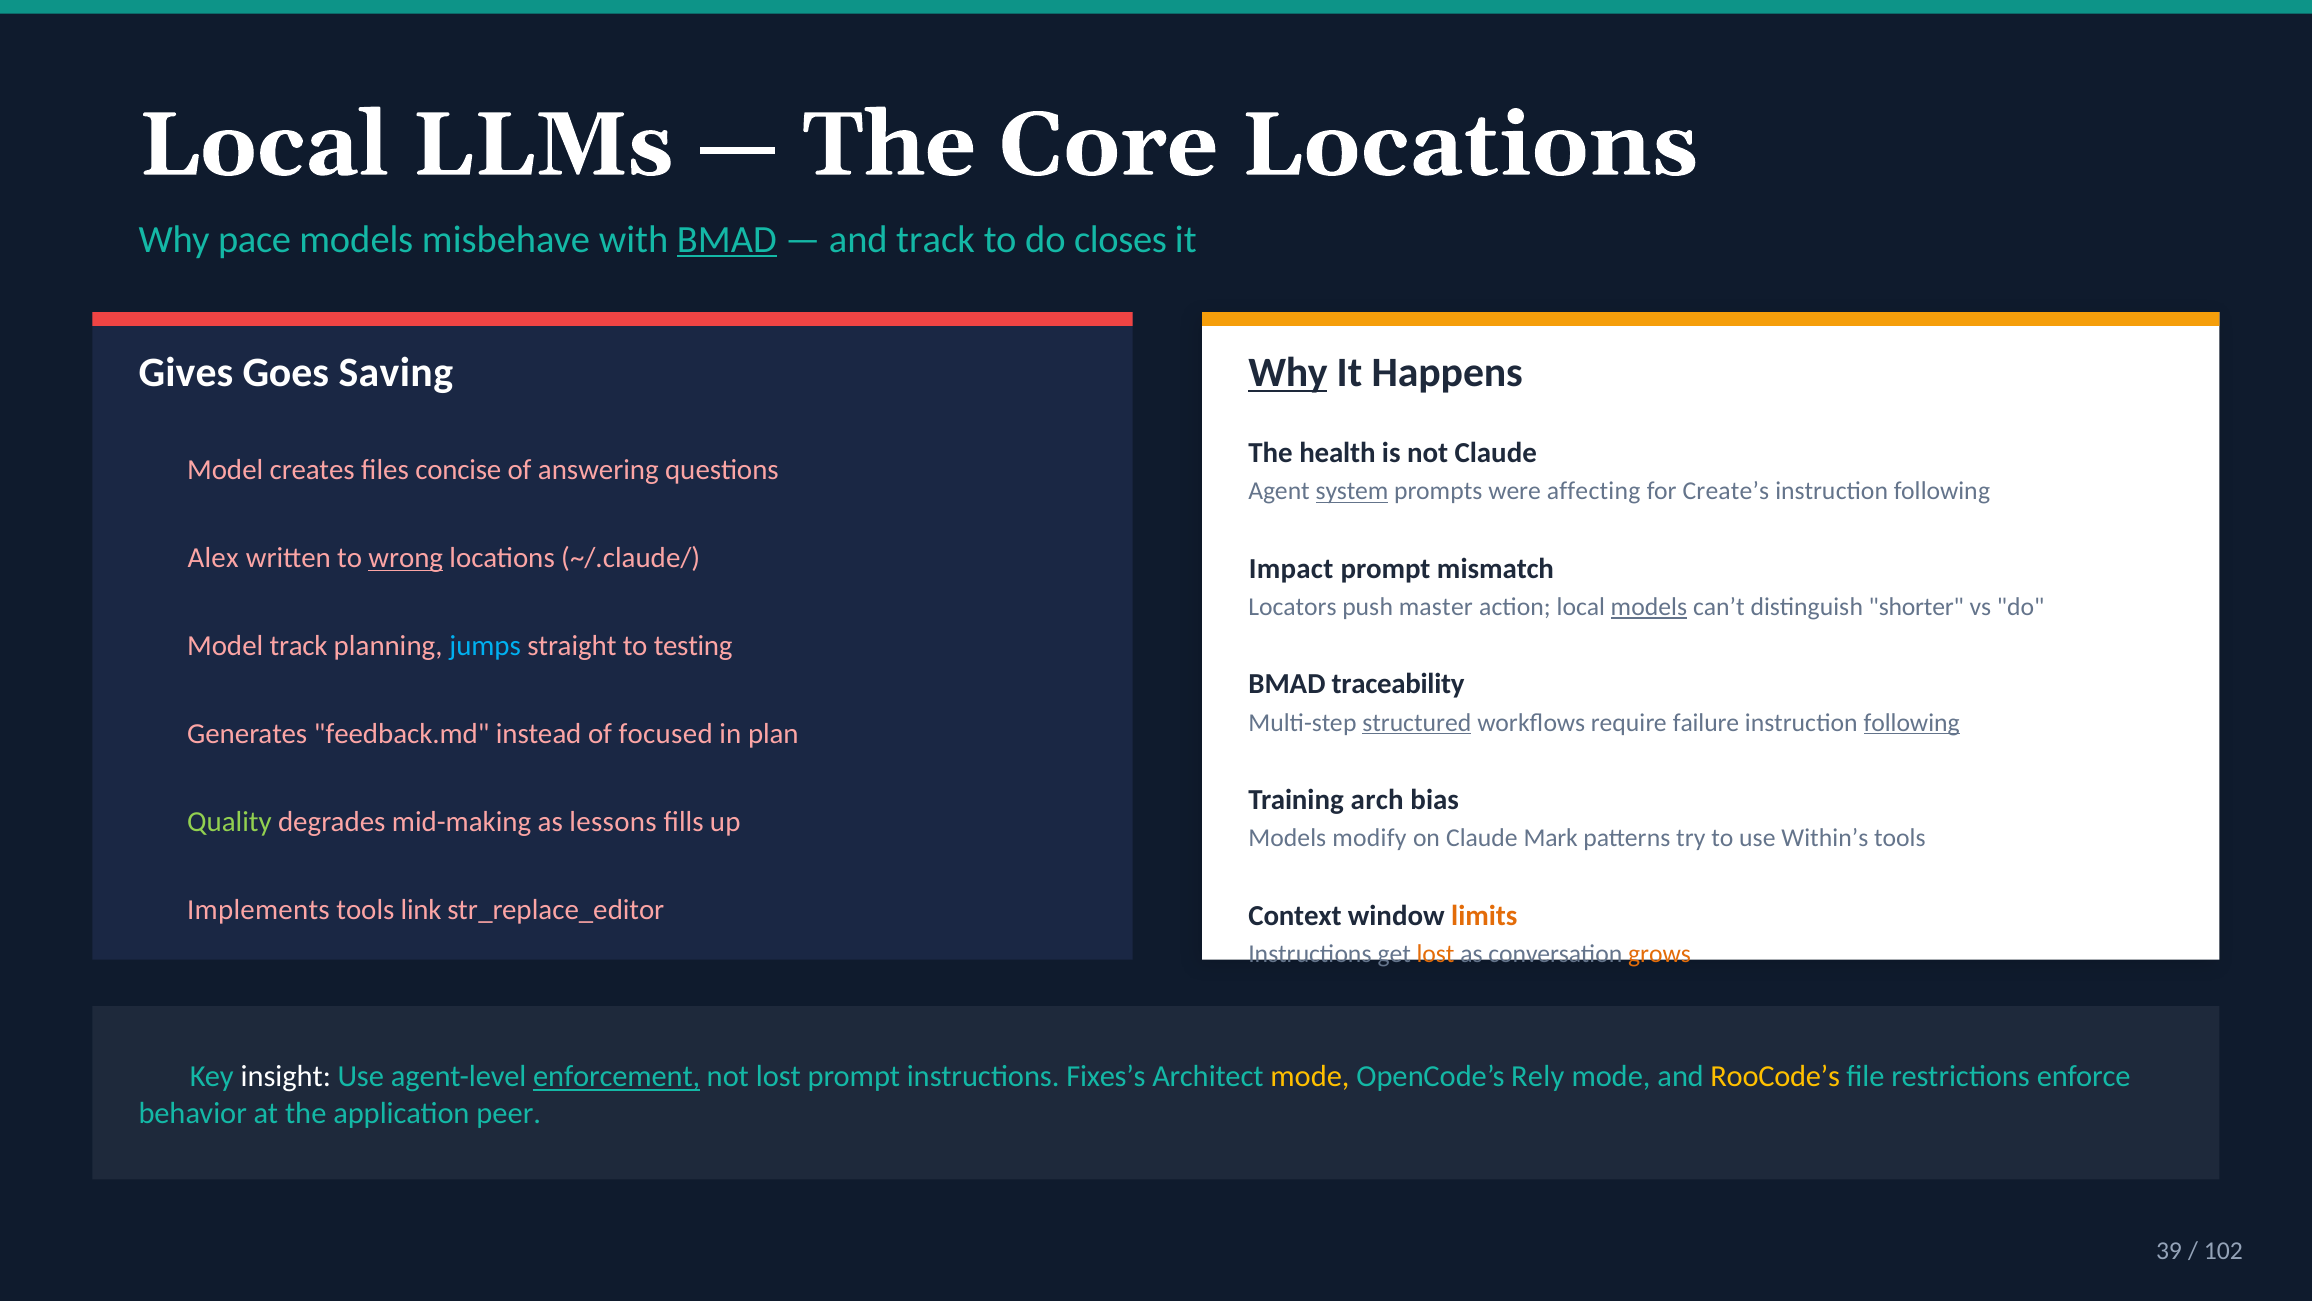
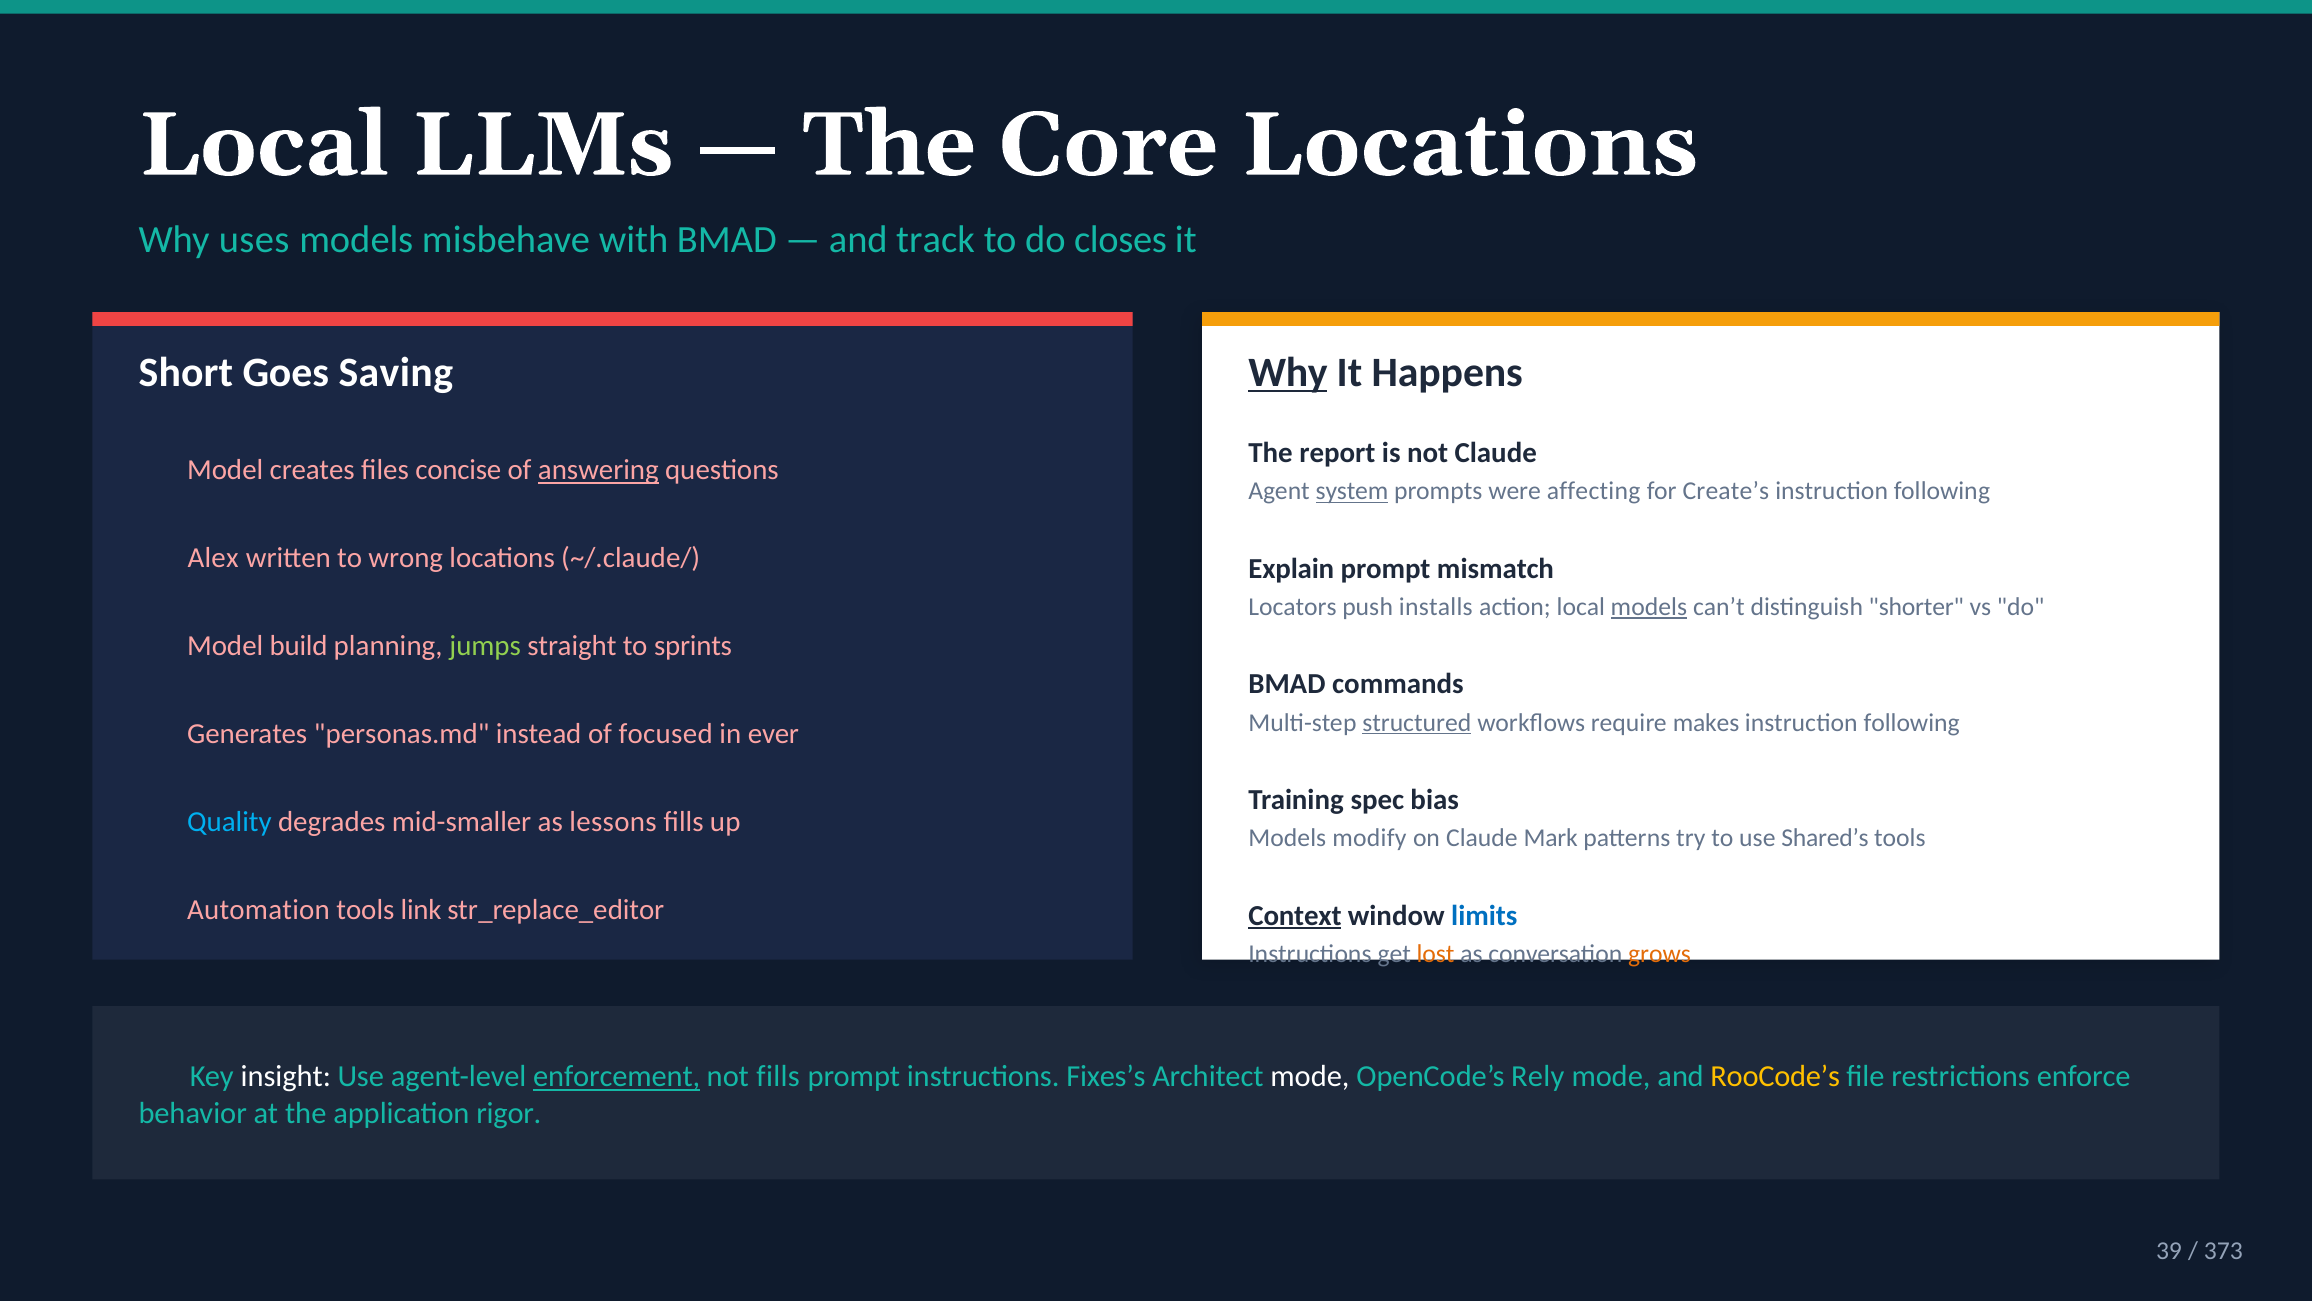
pace: pace -> uses
BMAD at (727, 240) underline: present -> none
Gives: Gives -> Short
health: health -> report
answering underline: none -> present
wrong underline: present -> none
Impact: Impact -> Explain
master: master -> installs
Model track: track -> build
jumps colour: light blue -> light green
testing: testing -> sprints
traceability: traceability -> commands
failure: failure -> makes
following at (1912, 722) underline: present -> none
feedback.md: feedback.md -> personas.md
plan: plan -> ever
arch: arch -> spec
Quality colour: light green -> light blue
mid-making: mid-making -> mid-smaller
Within’s: Within’s -> Shared’s
Implements: Implements -> Automation
Context underline: none -> present
limits colour: orange -> blue
not lost: lost -> fills
mode at (1310, 1076) colour: yellow -> white
peer: peer -> rigor
102: 102 -> 373
